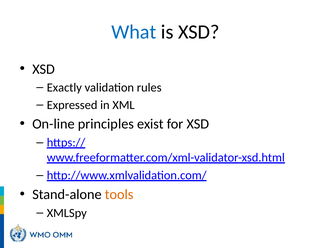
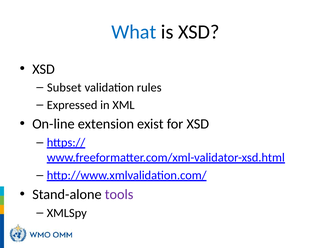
Exactly: Exactly -> Subset
principles: principles -> extension
tools colour: orange -> purple
